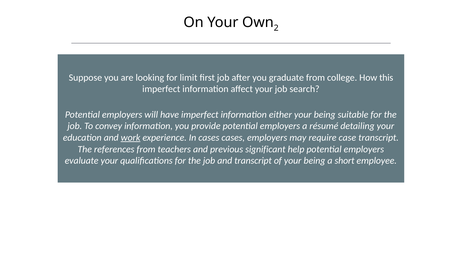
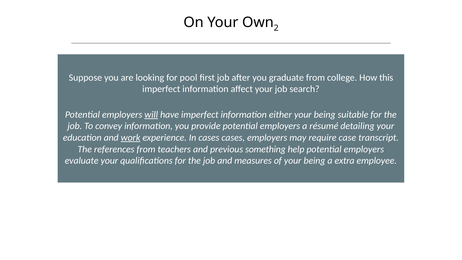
limit: limit -> pool
will underline: none -> present
significant: significant -> something
and transcript: transcript -> measures
short: short -> extra
